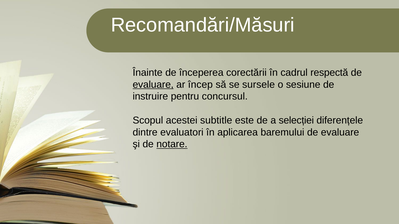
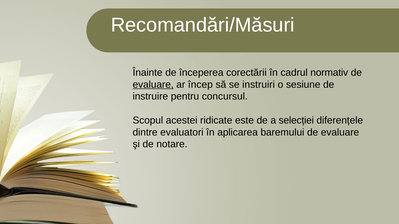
respectă: respectă -> normativ
sursele: sursele -> instruiri
subtitle: subtitle -> ridicate
notare underline: present -> none
